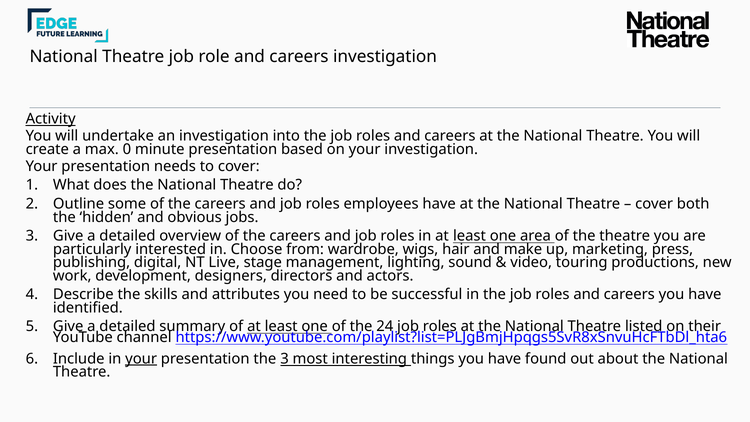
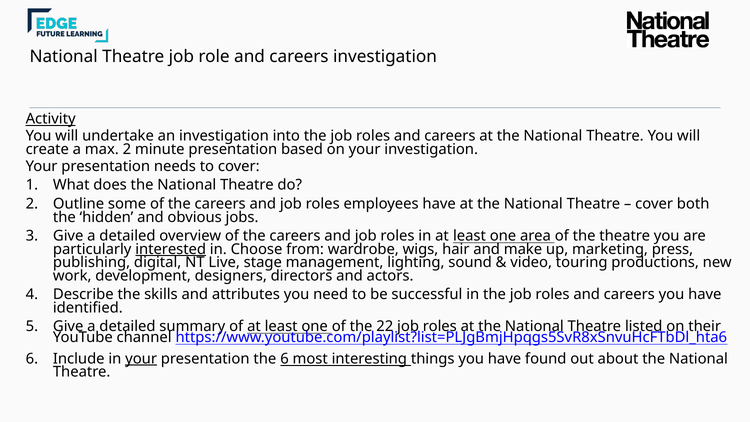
max 0: 0 -> 2
interested underline: none -> present
24: 24 -> 22
the 3: 3 -> 6
